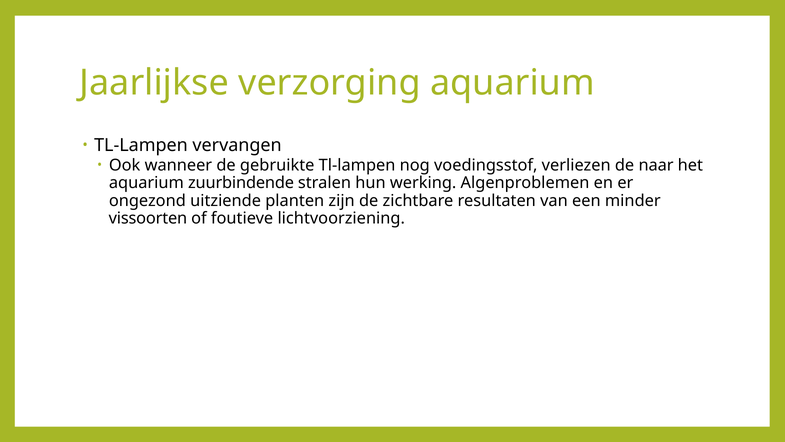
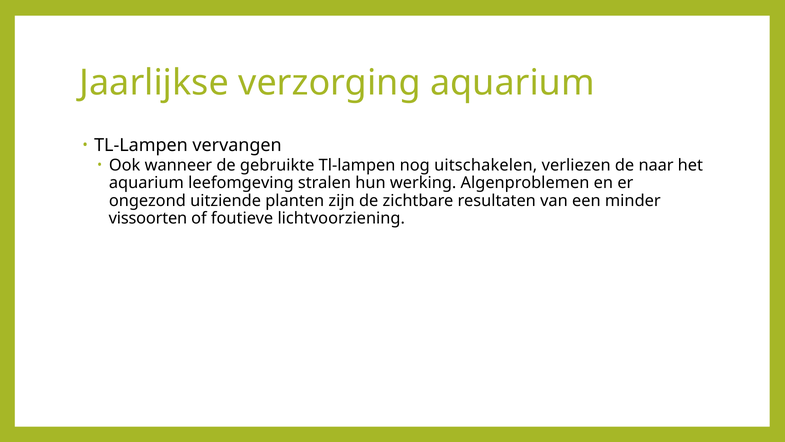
voedingsstof: voedingsstof -> uitschakelen
zuurbindende: zuurbindende -> leefomgeving
